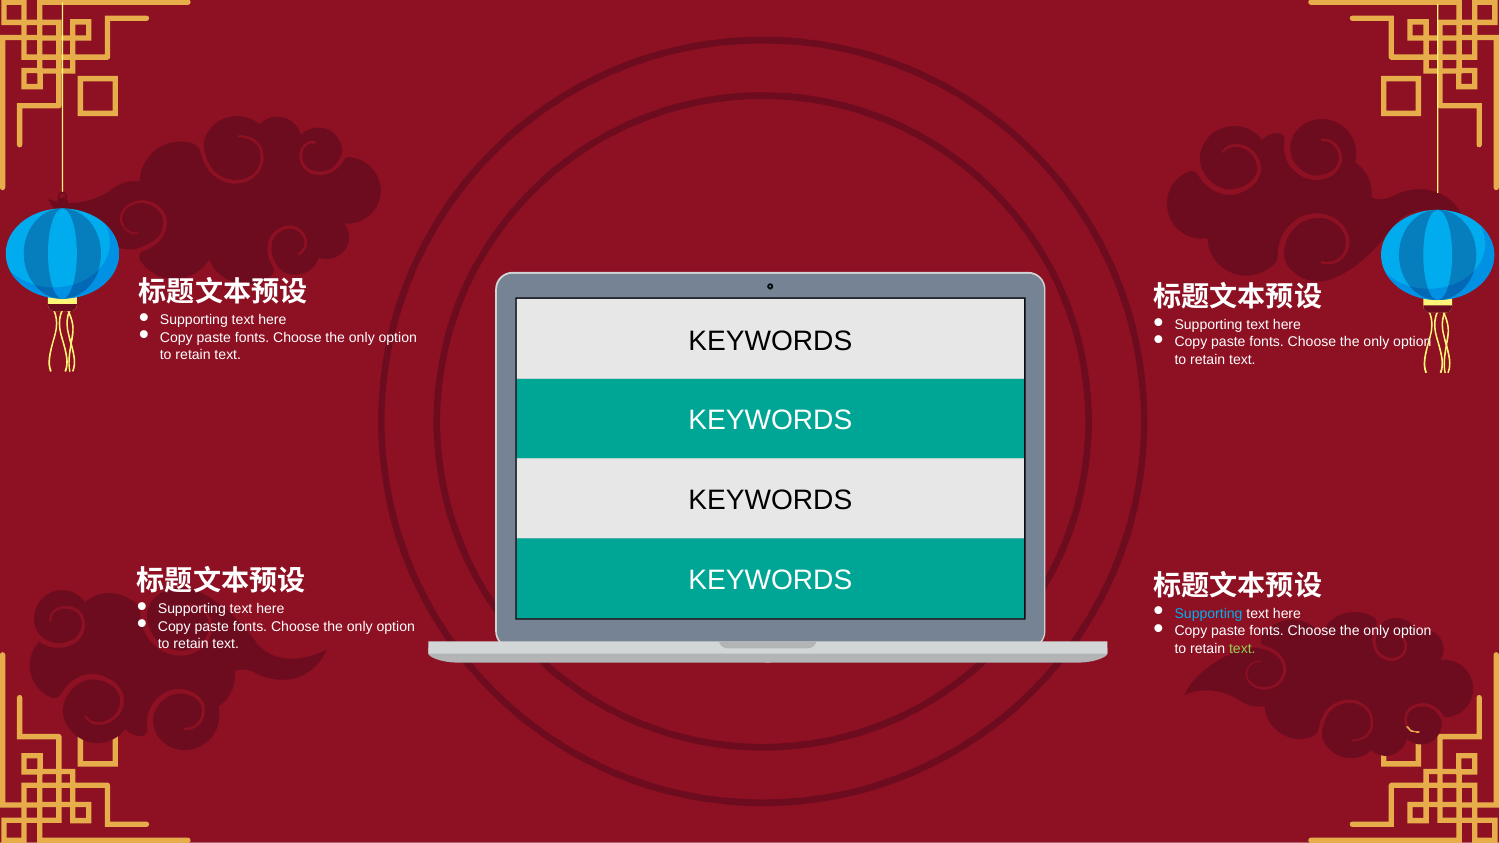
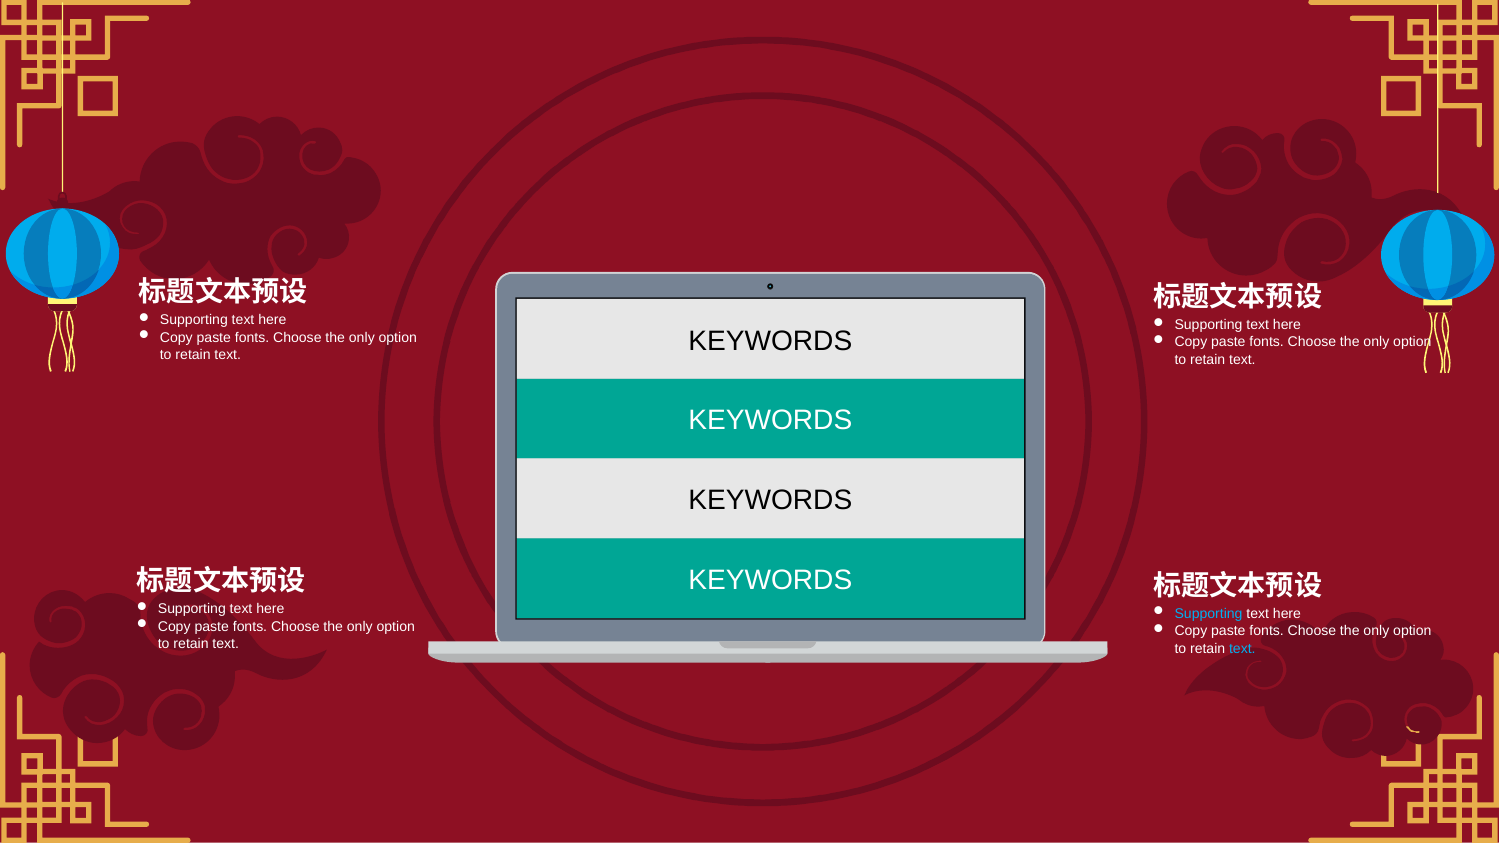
text at (1242, 649) colour: light green -> light blue
